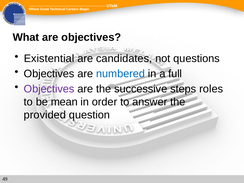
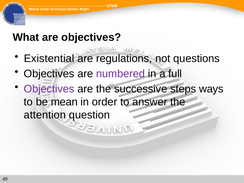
candidates: candidates -> regulations
numbered colour: blue -> purple
roles: roles -> ways
provided: provided -> attention
